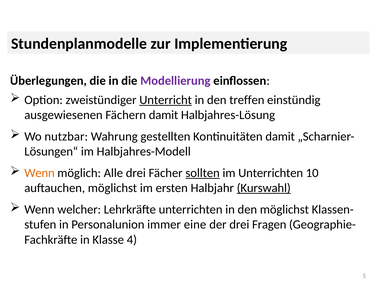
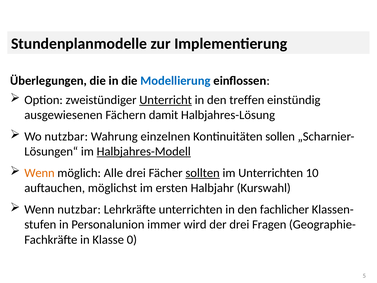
Modellierung colour: purple -> blue
gestellten: gestellten -> einzelnen
Kontinuitäten damit: damit -> sollen
Halbjahres-Modell underline: none -> present
Kurswahl underline: present -> none
Wenn welcher: welcher -> nutzbar
den möglichst: möglichst -> fachlicher
eine: eine -> wird
4: 4 -> 0
